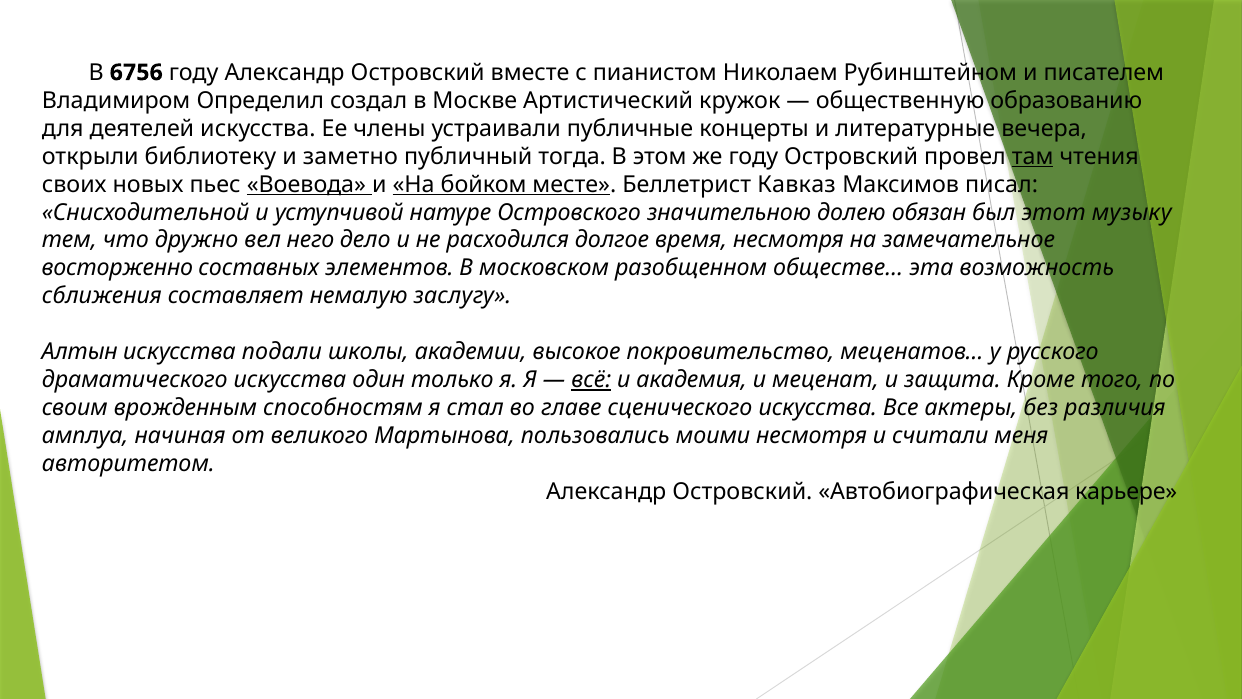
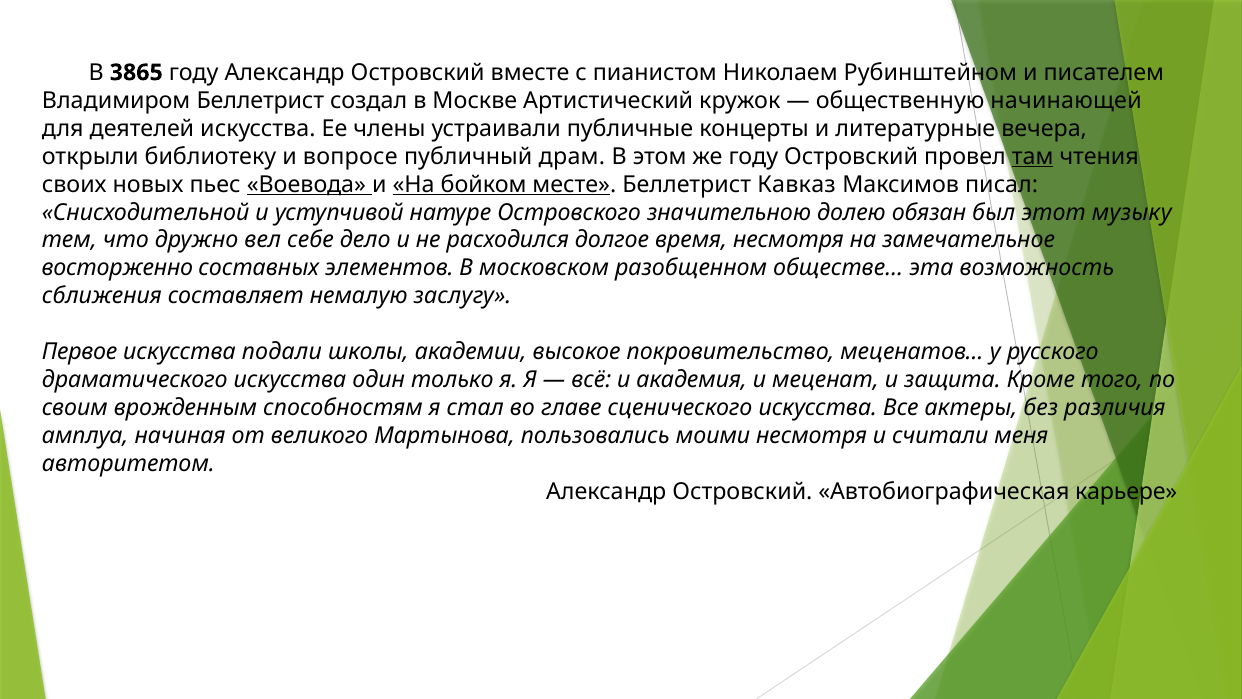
6756: 6756 -> 3865
Владимиром Определил: Определил -> Беллетрист
образованию: образованию -> начинающей
заметно: заметно -> вопросе
тогда: тогда -> драм
него: него -> себе
Алтын: Алтын -> Первое
всё underline: present -> none
